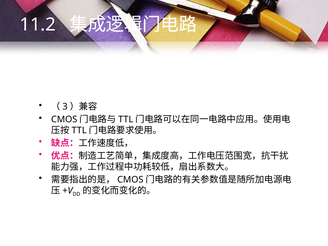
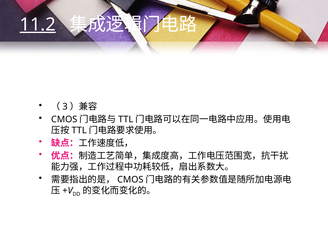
11.2 underline: none -> present
